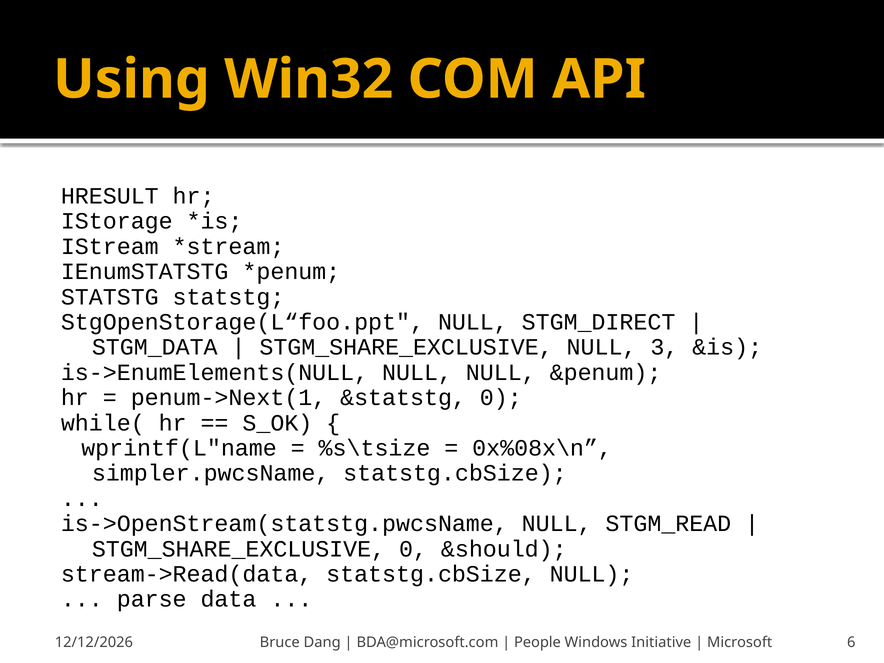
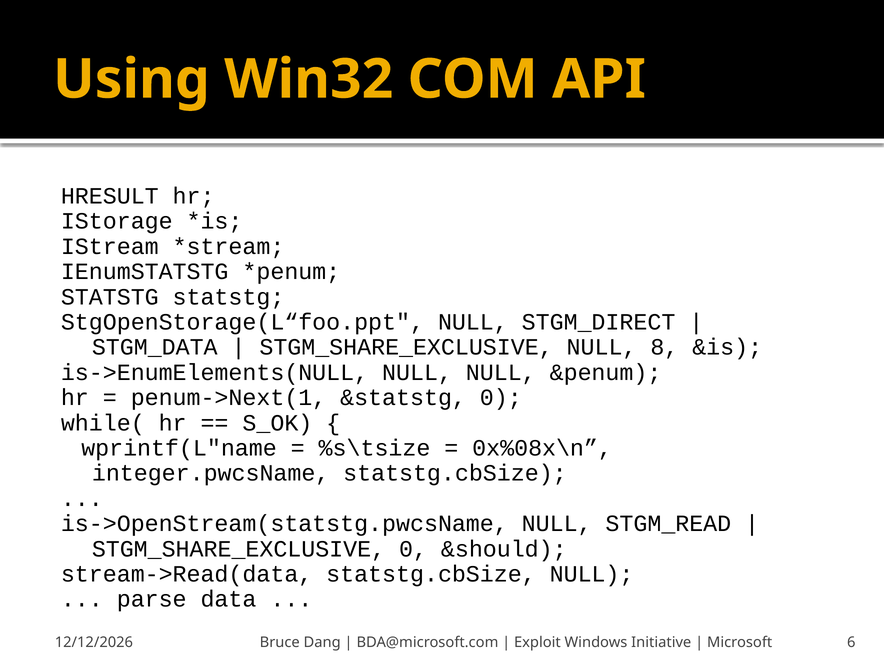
3: 3 -> 8
simpler.pwcsName: simpler.pwcsName -> integer.pwcsName
People: People -> Exploit
